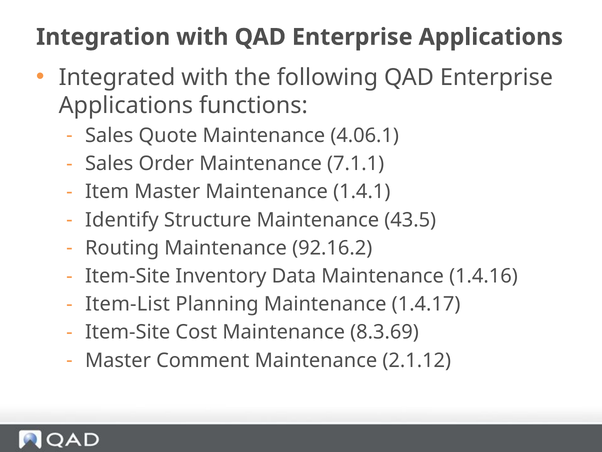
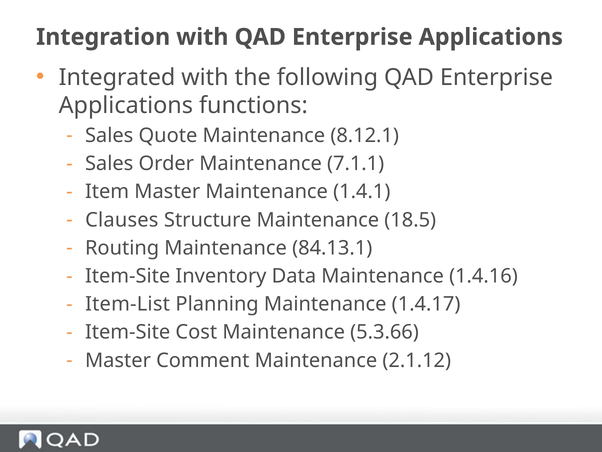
4.06.1: 4.06.1 -> 8.12.1
Identify: Identify -> Clauses
43.5: 43.5 -> 18.5
92.16.2: 92.16.2 -> 84.13.1
8.3.69: 8.3.69 -> 5.3.66
